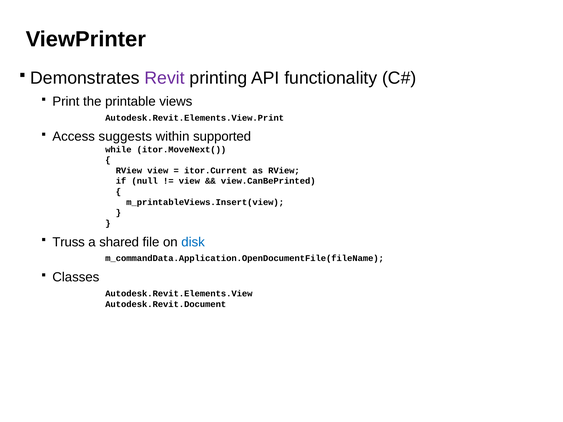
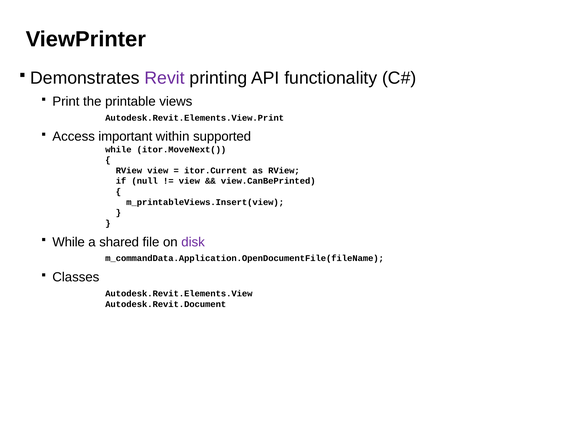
suggests: suggests -> important
Truss at (69, 242): Truss -> While
disk colour: blue -> purple
